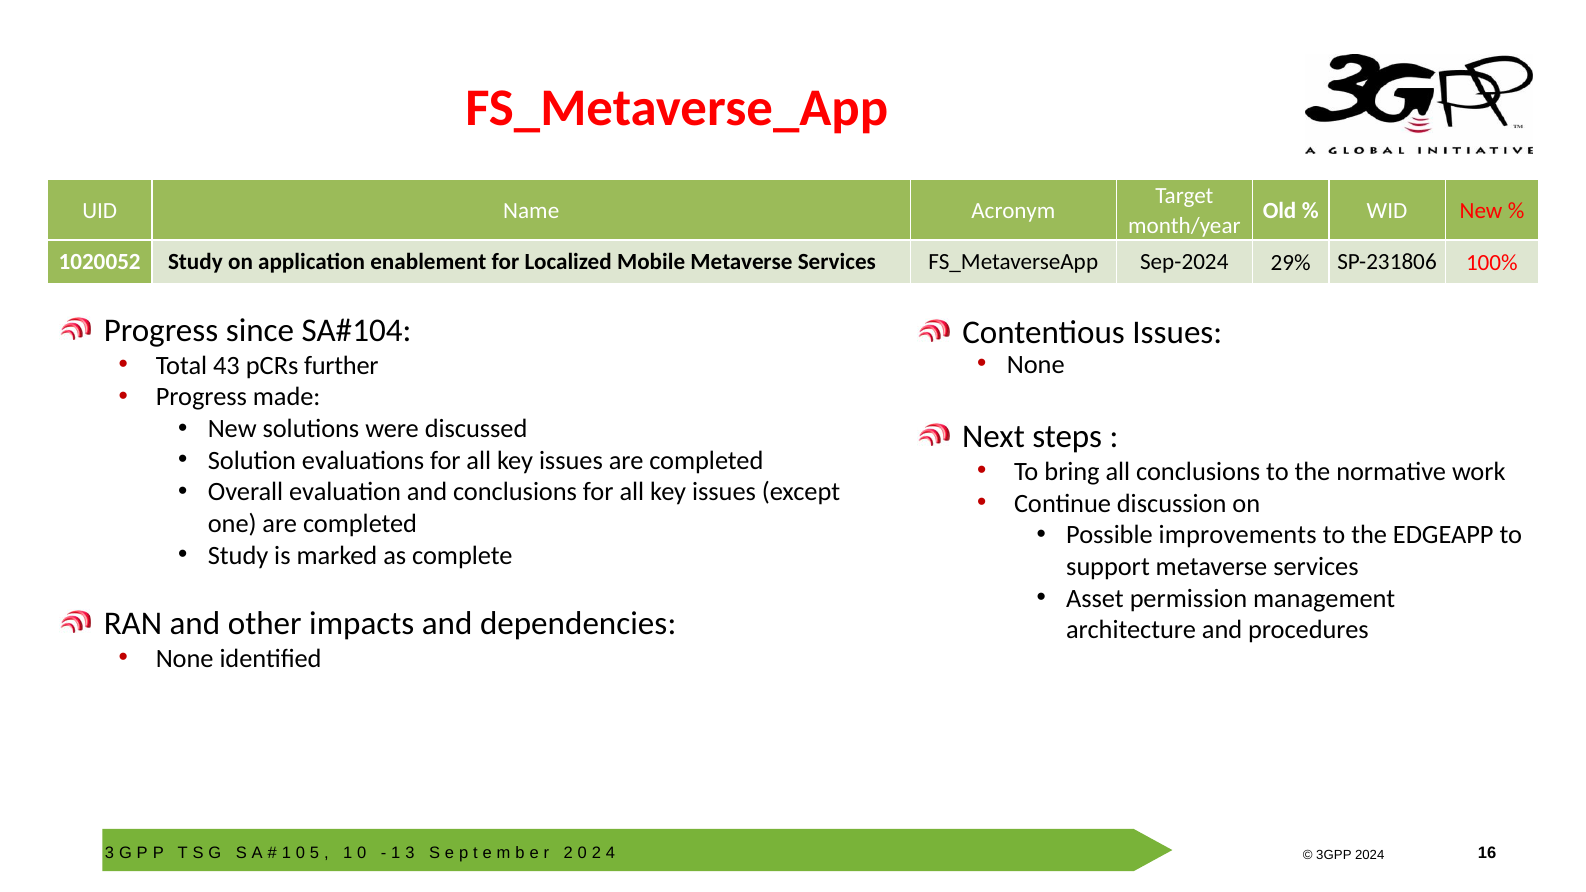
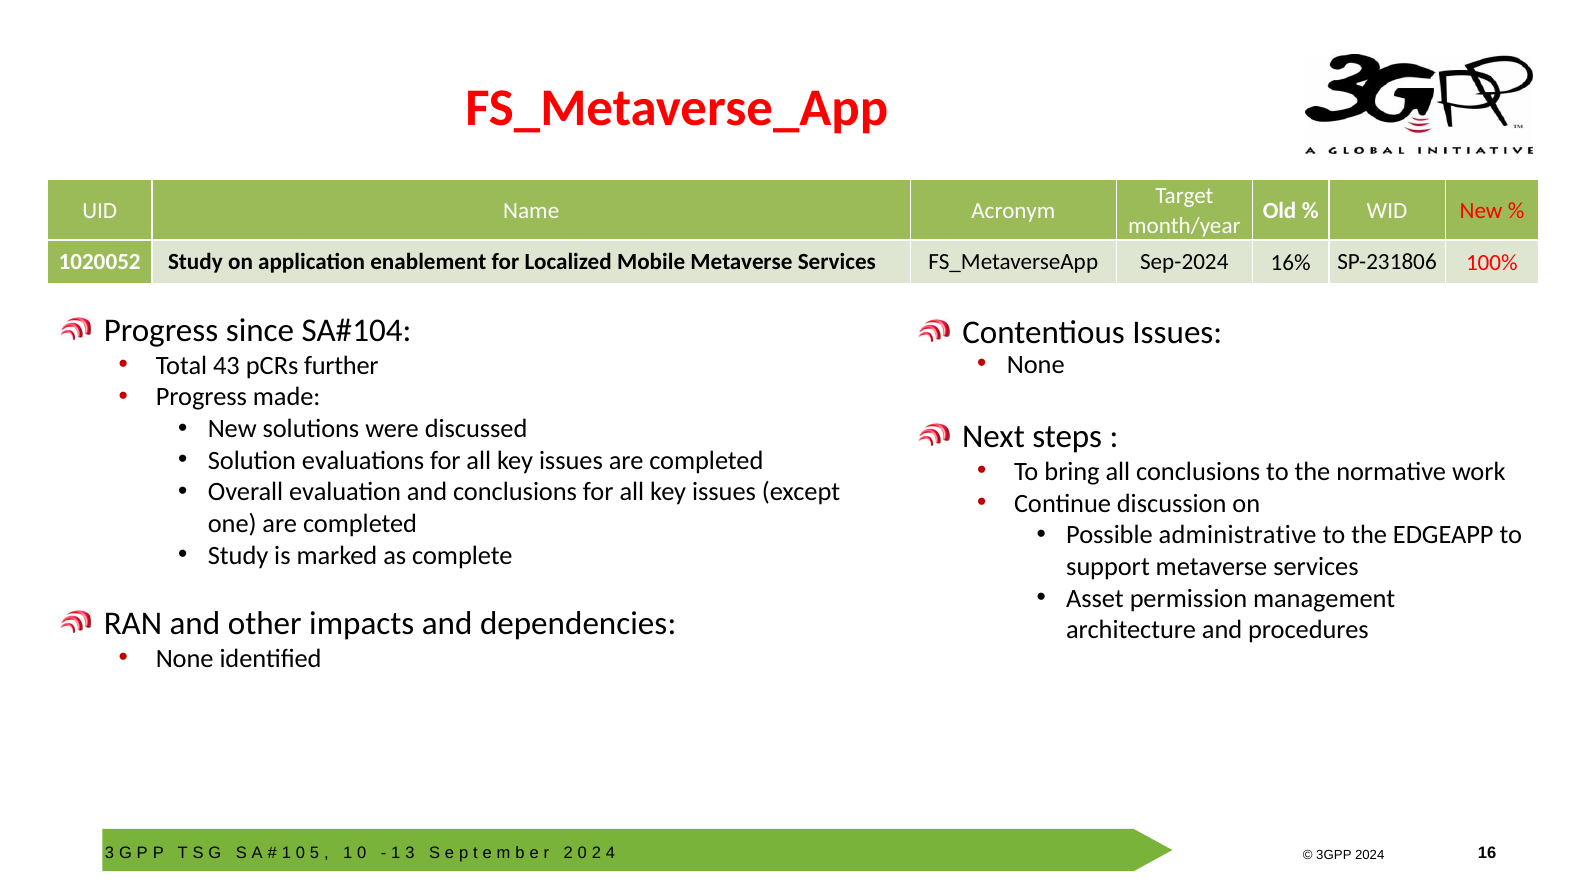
29%: 29% -> 16%
improvements: improvements -> administrative
